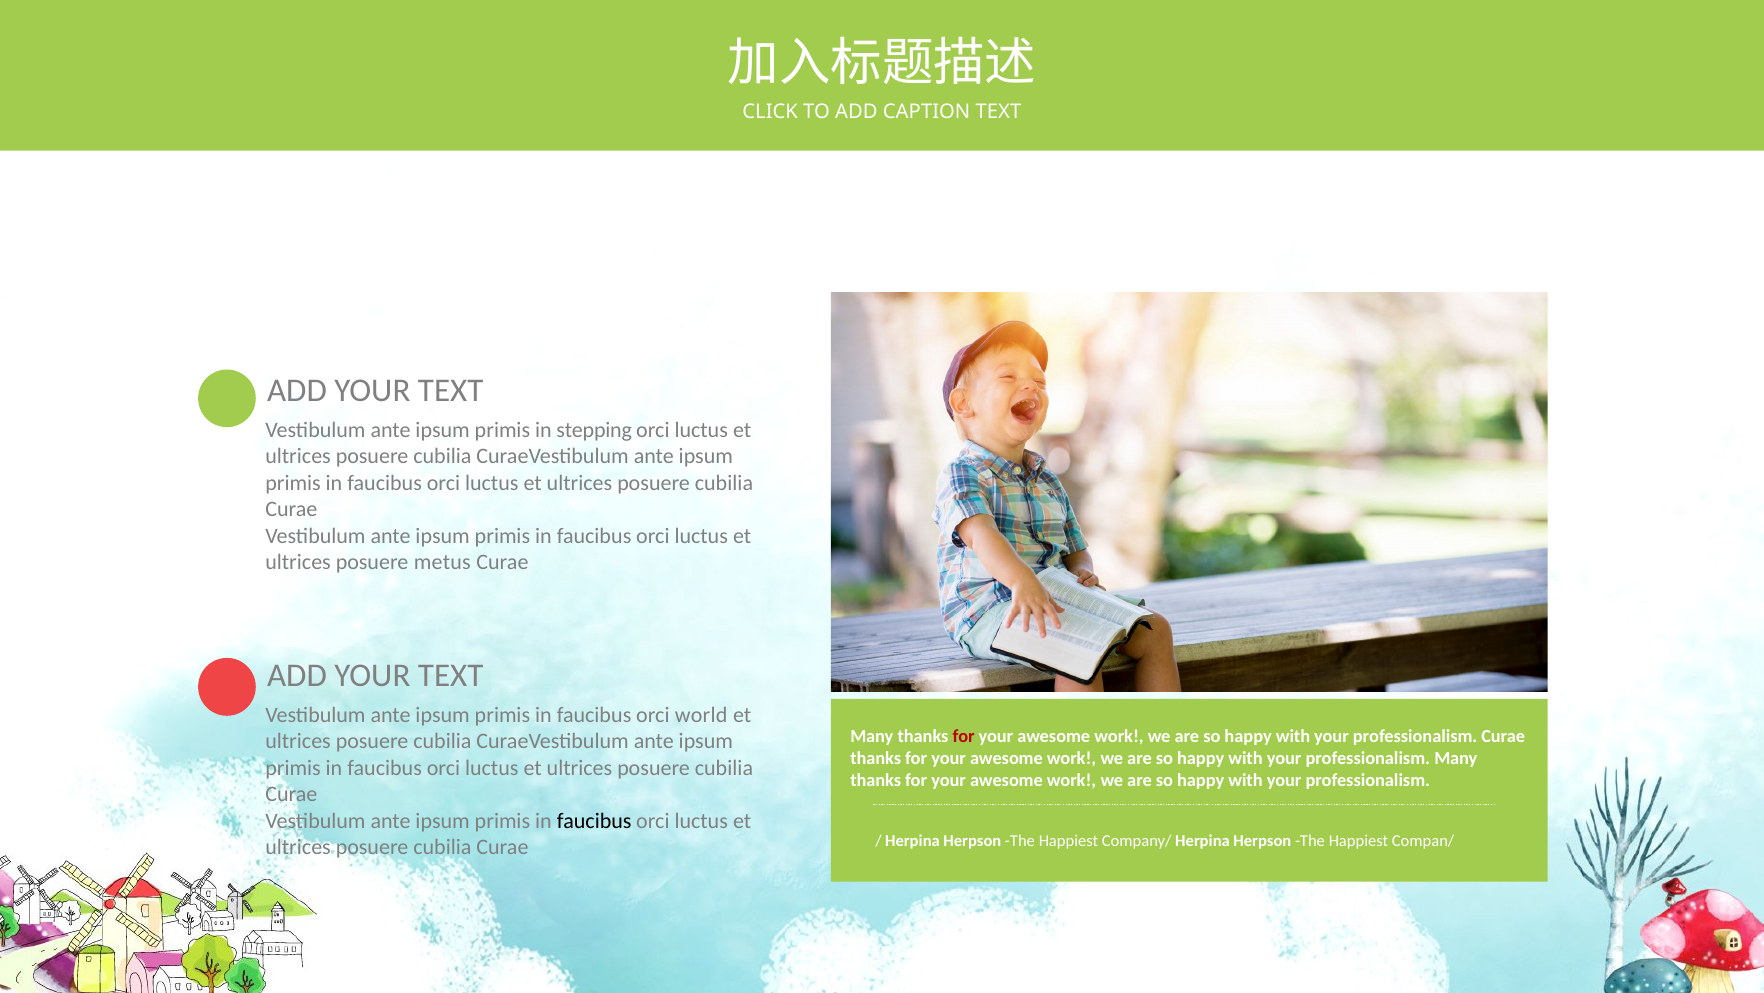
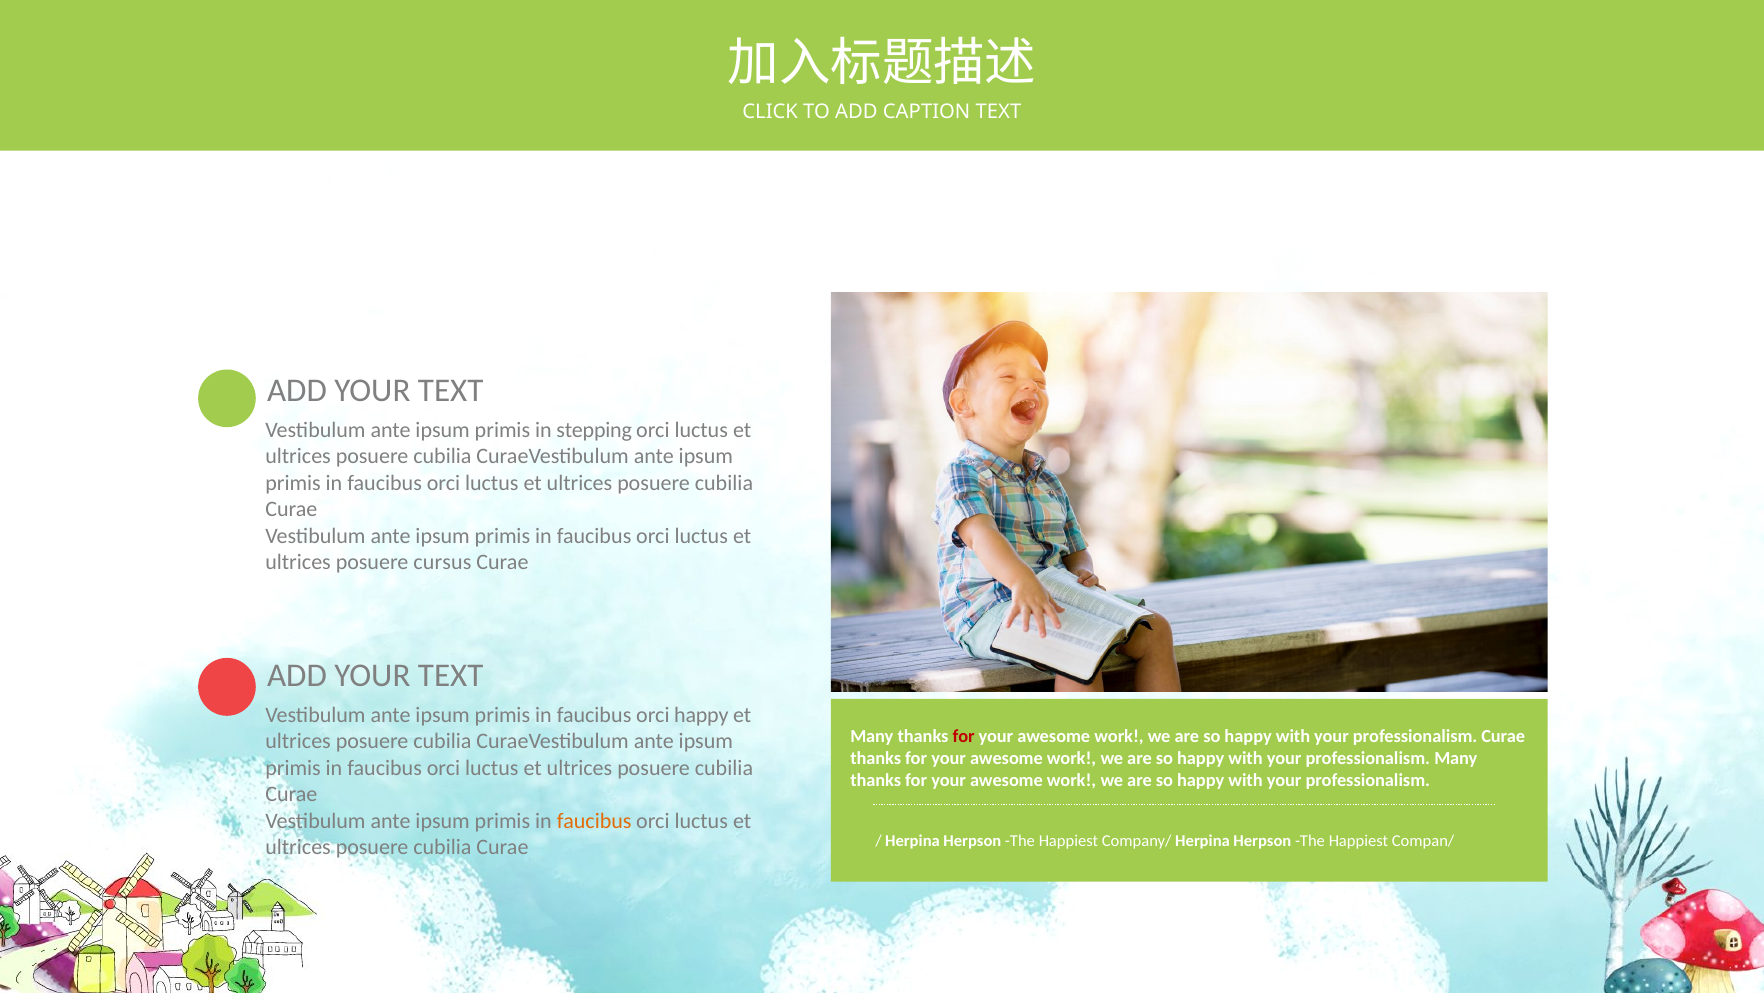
metus: metus -> cursus
orci world: world -> happy
faucibus at (594, 821) colour: black -> orange
